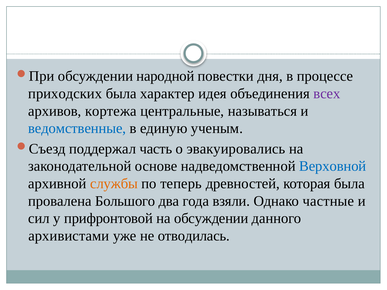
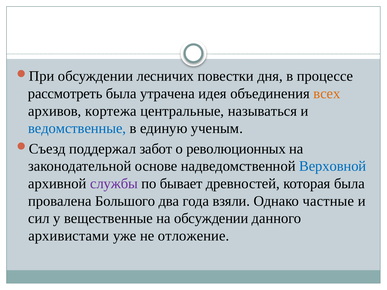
народной: народной -> лесничих
приходских: приходских -> рассмотреть
характер: характер -> утрачена
всех colour: purple -> orange
часть: часть -> забот
эвакуировались: эвакуировались -> революционных
службы colour: orange -> purple
теперь: теперь -> бывает
прифронтовой: прифронтовой -> вещественные
отводилась: отводилась -> отложение
